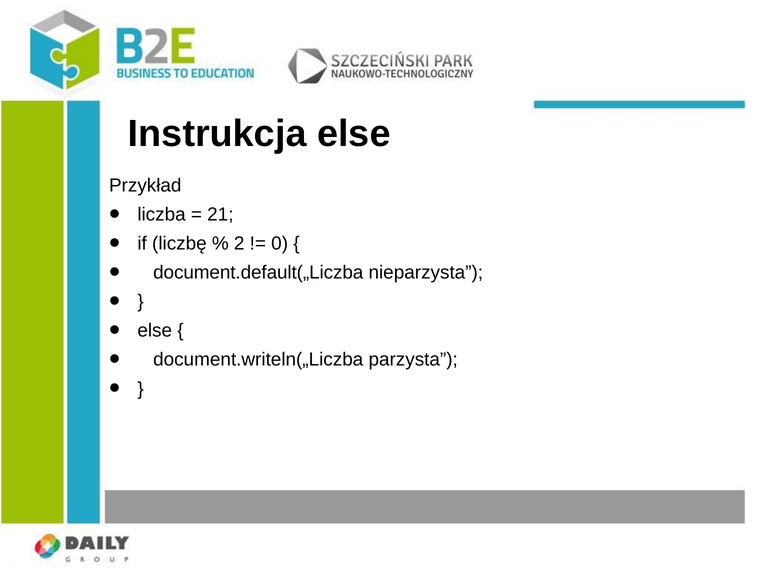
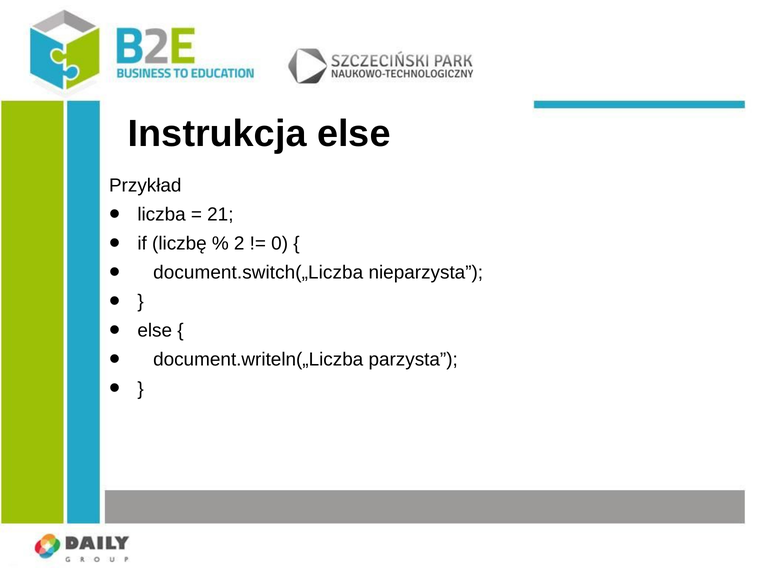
document.default(„Liczba: document.default(„Liczba -> document.switch(„Liczba
